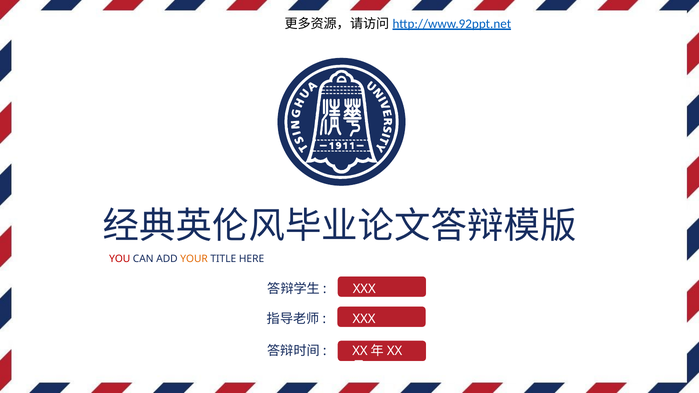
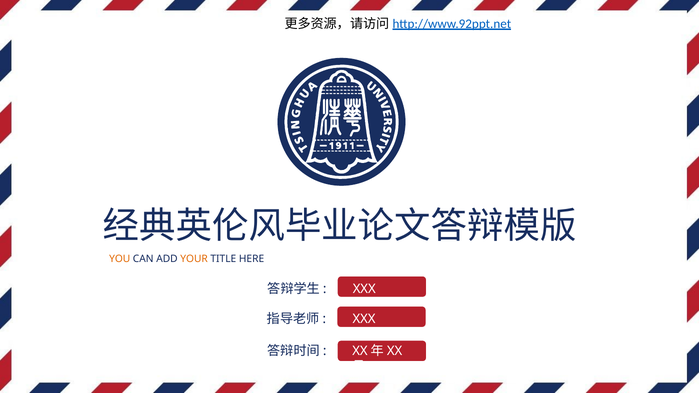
YOU colour: red -> orange
